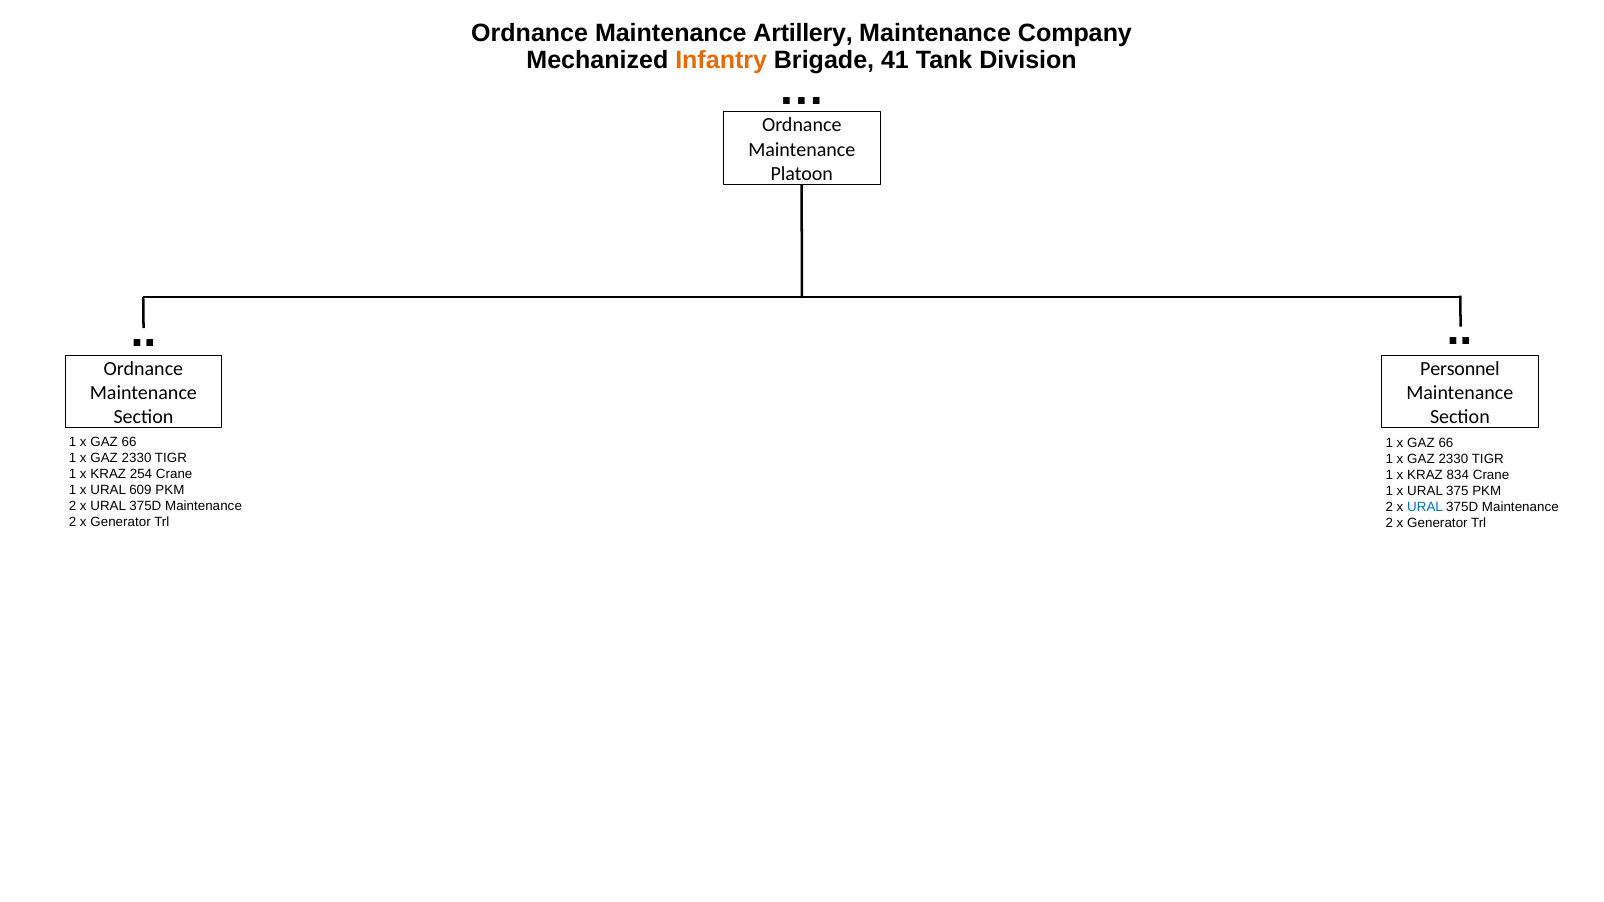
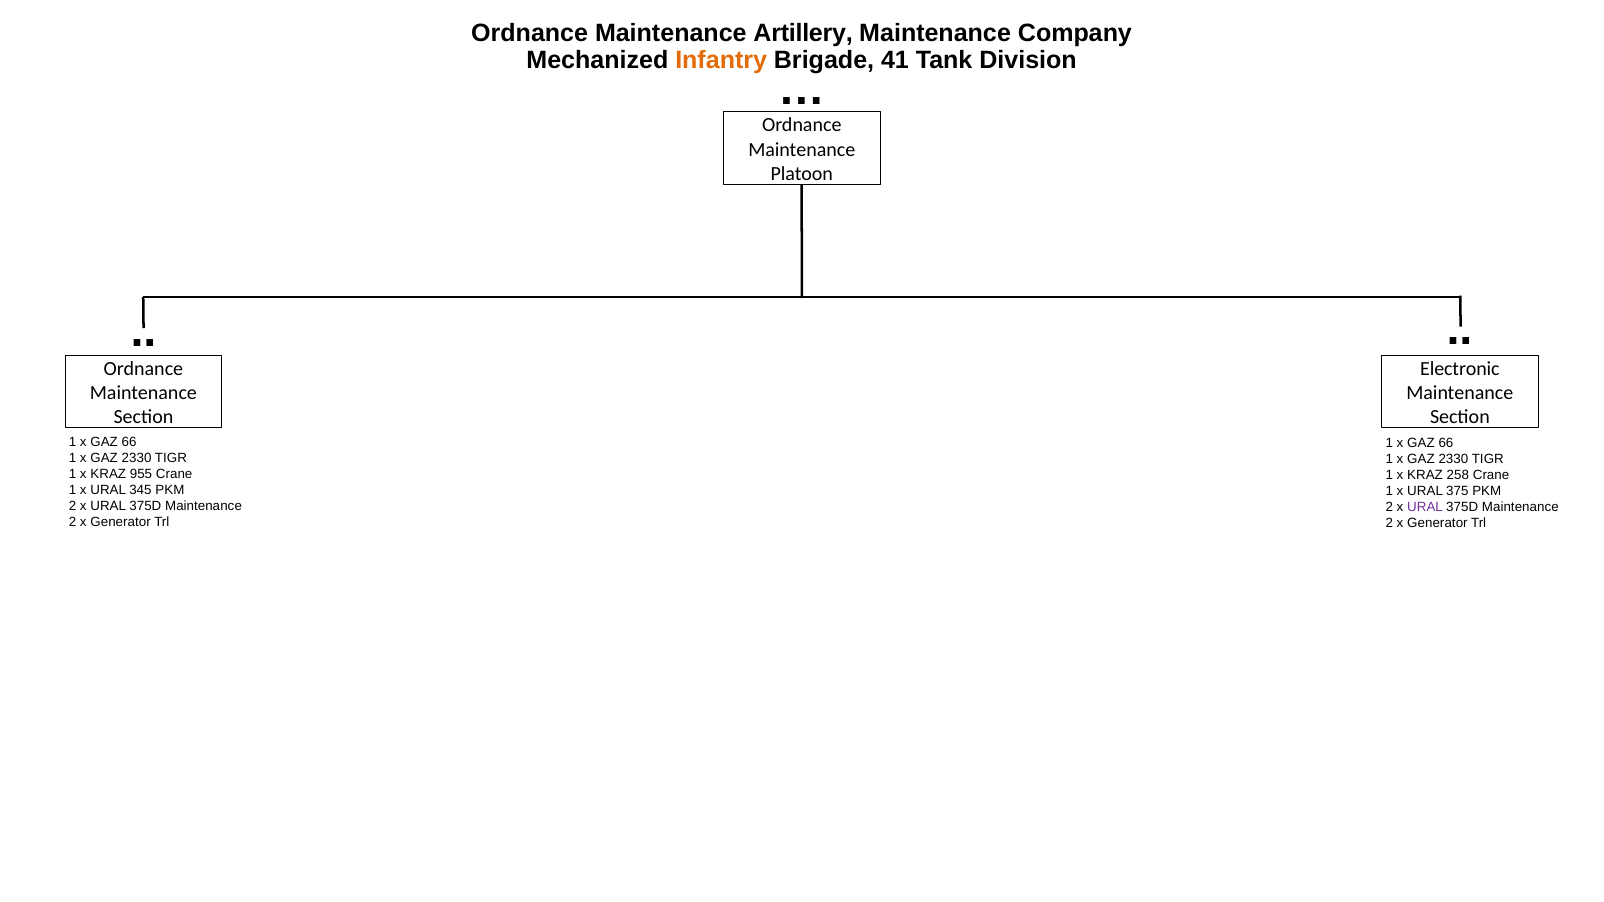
Personnel: Personnel -> Electronic
254: 254 -> 955
834: 834 -> 258
609: 609 -> 345
URAL at (1425, 507) colour: blue -> purple
